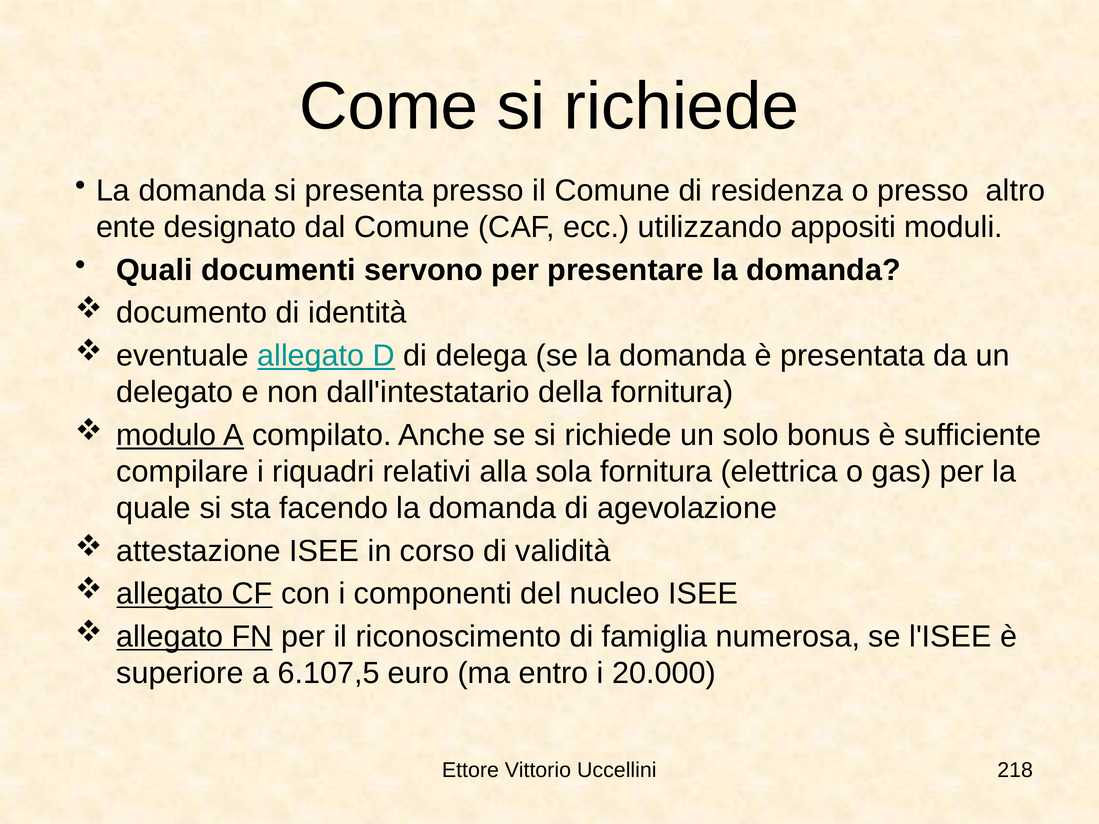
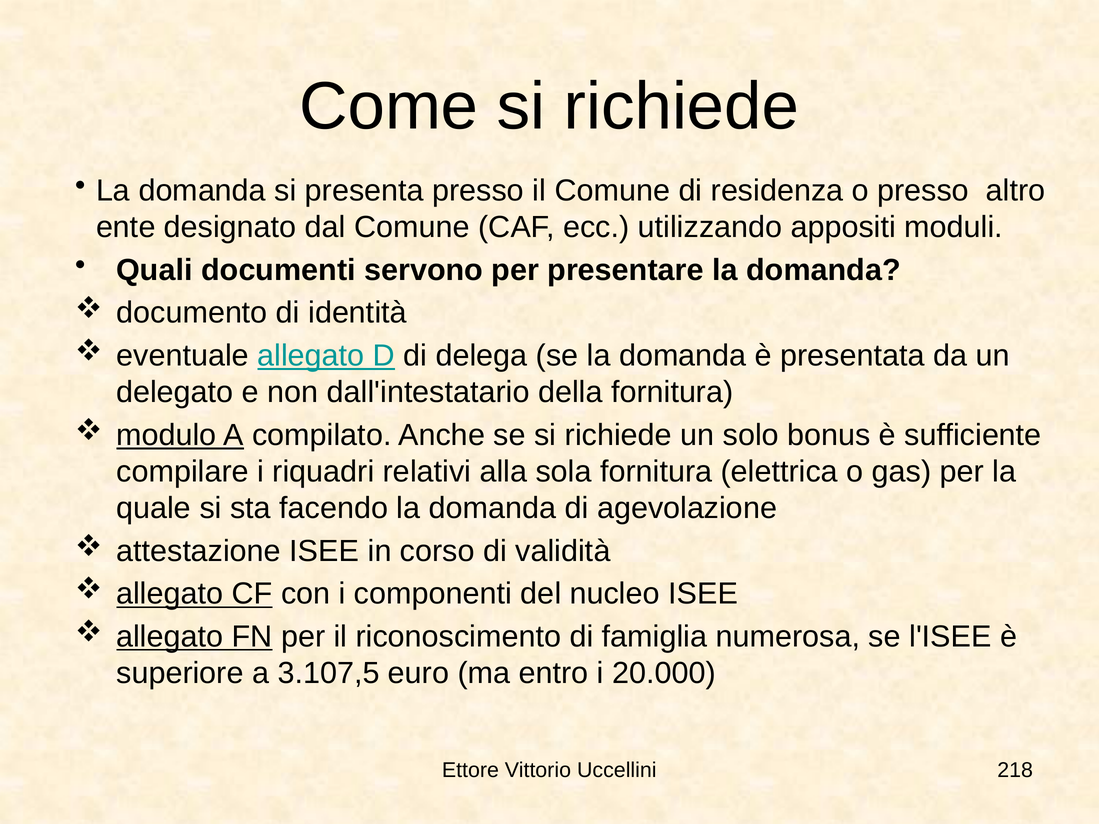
6.107,5: 6.107,5 -> 3.107,5
